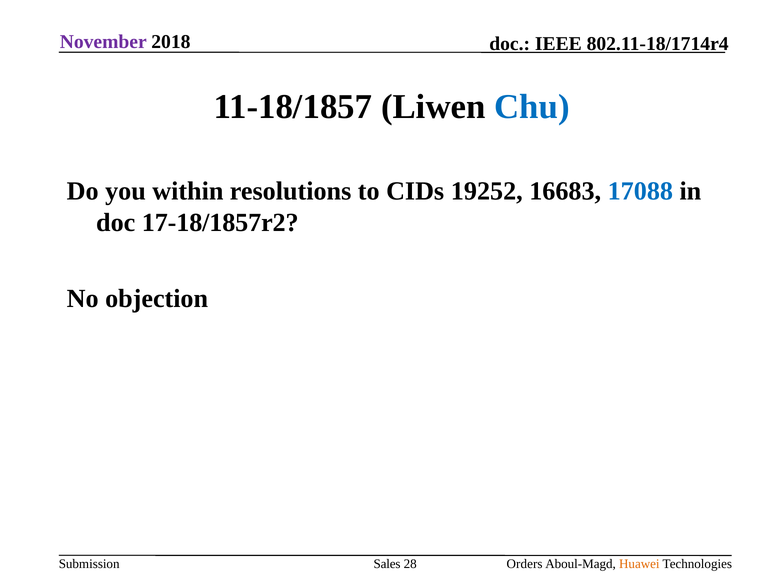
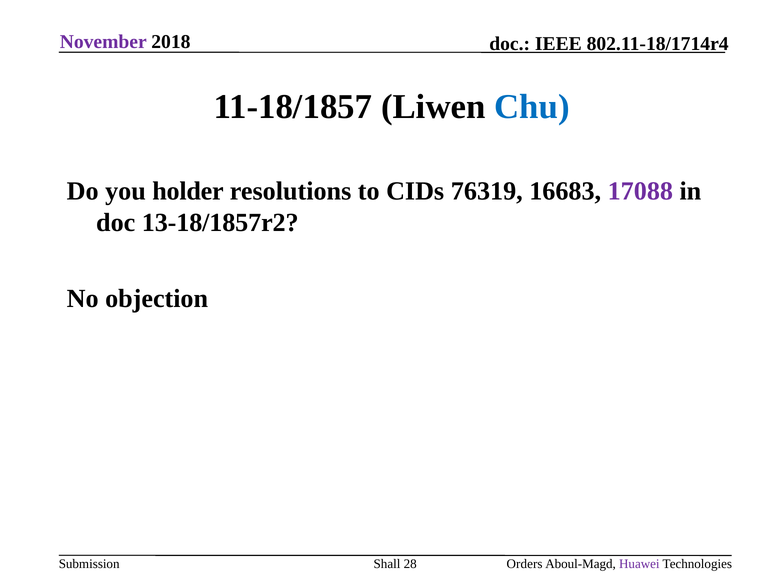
within: within -> holder
19252: 19252 -> 76319
17088 colour: blue -> purple
17-18/1857r2: 17-18/1857r2 -> 13-18/1857r2
Sales: Sales -> Shall
Huawei colour: orange -> purple
